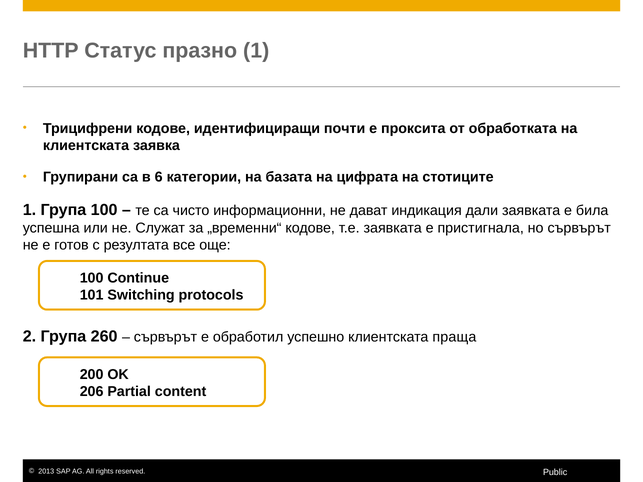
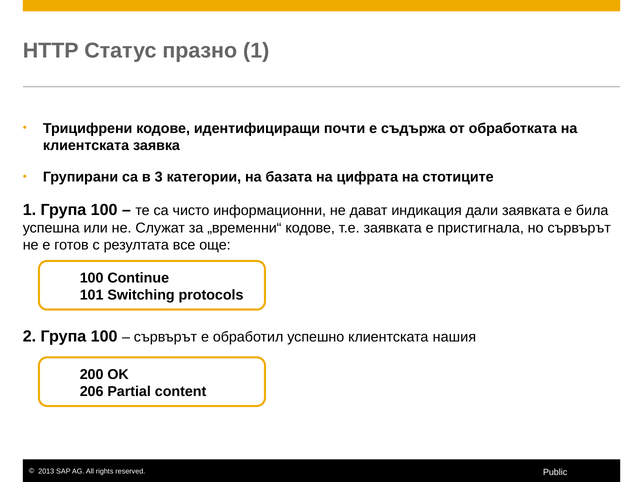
проксита: проксита -> съдържа
6: 6 -> 3
2 Група 260: 260 -> 100
праща: праща -> нашия
